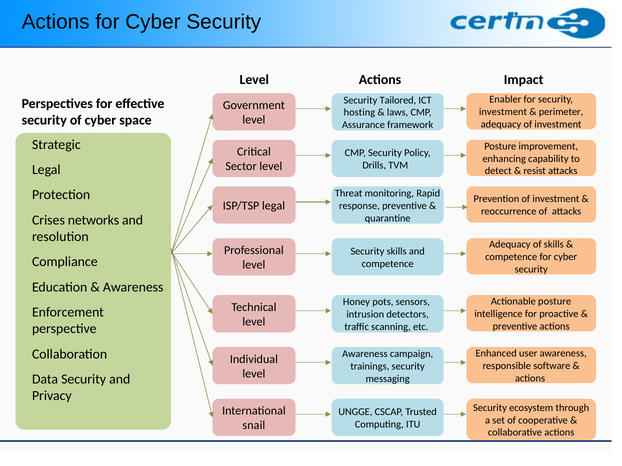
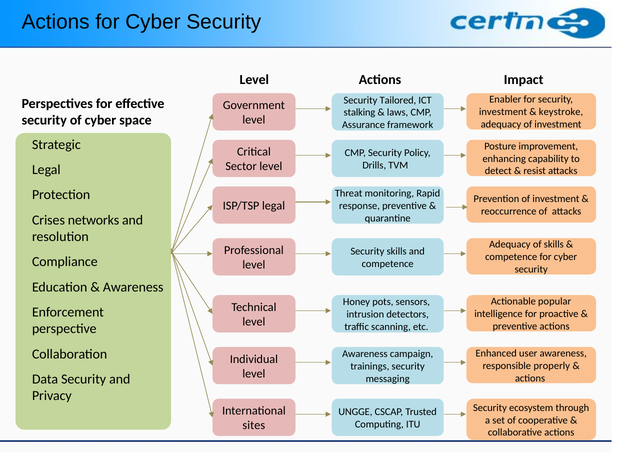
perimeter: perimeter -> keystroke
hosting: hosting -> stalking
Actionable posture: posture -> popular
software: software -> properly
snail: snail -> sites
